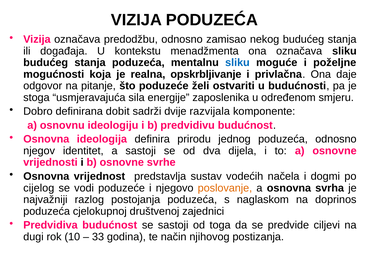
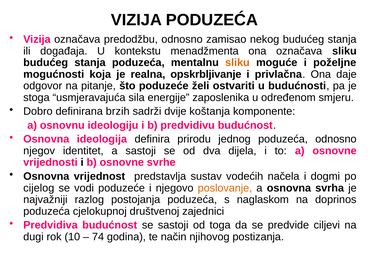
sliku at (237, 63) colour: blue -> orange
dobit: dobit -> brzih
razvijala: razvijala -> koštanja
33: 33 -> 74
